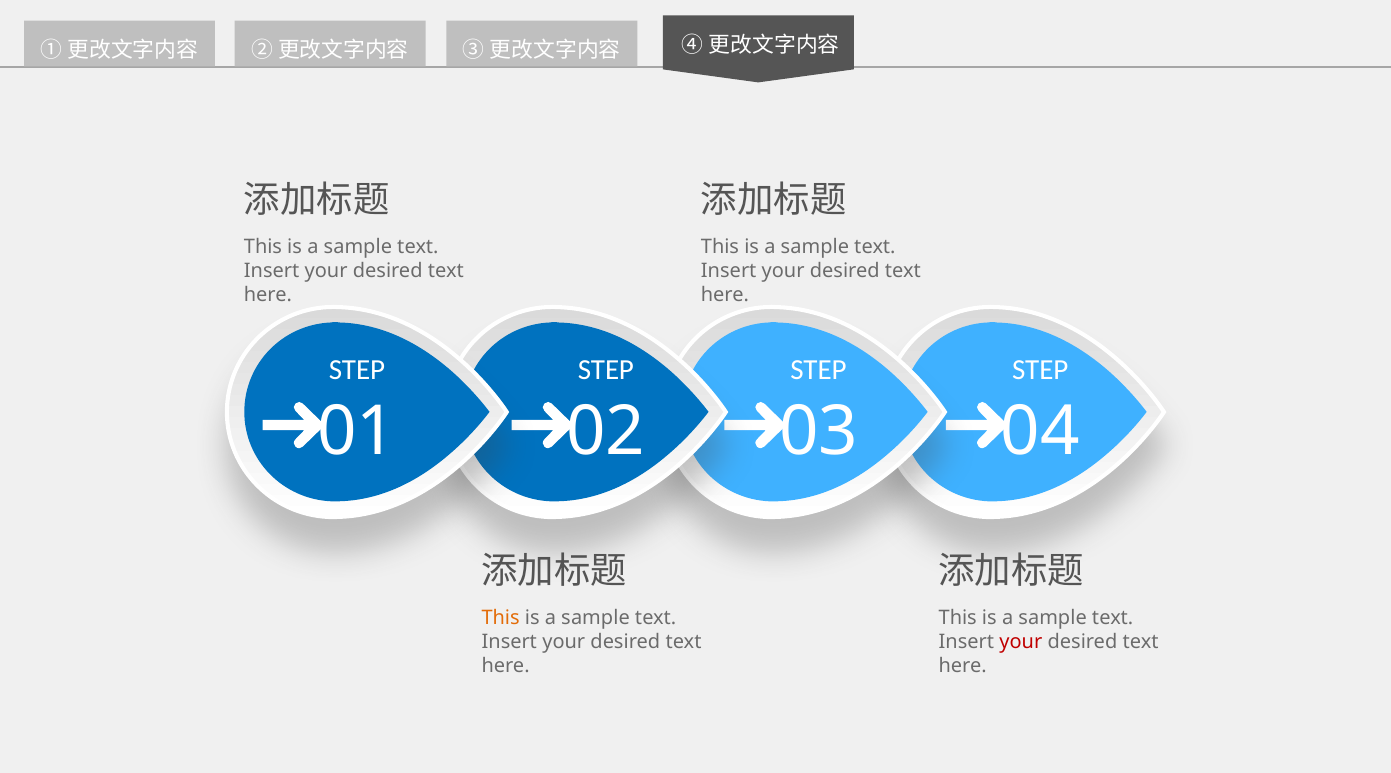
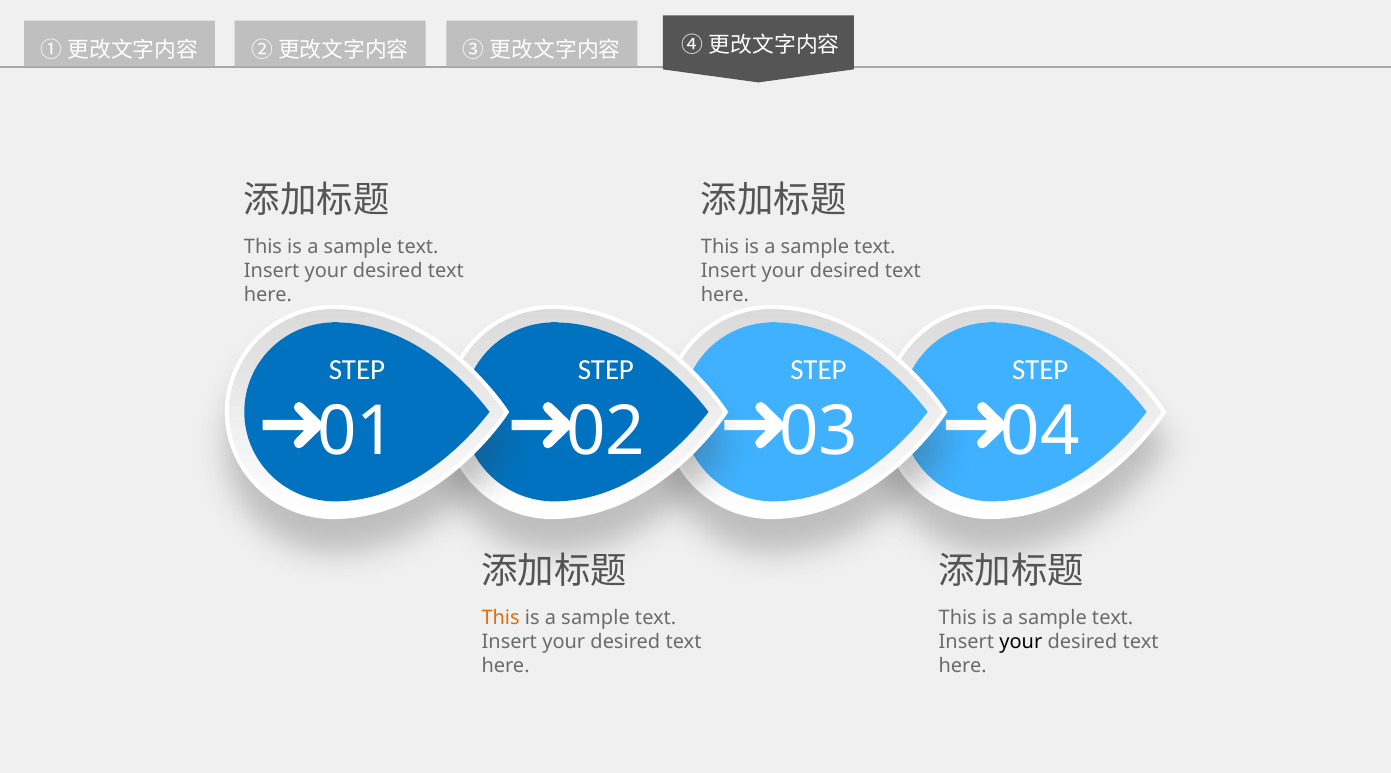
your at (1021, 642) colour: red -> black
